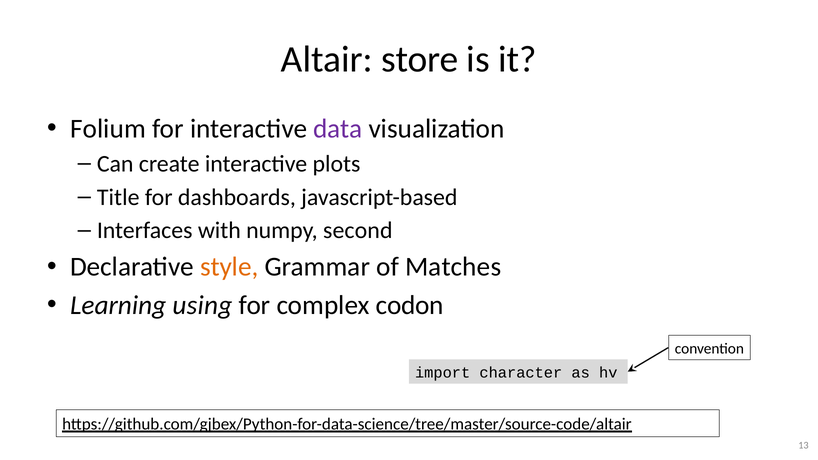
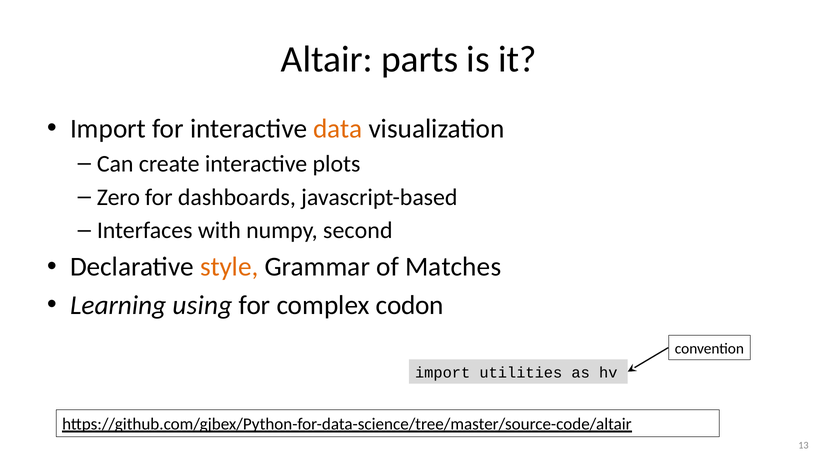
store: store -> parts
Folium at (108, 129): Folium -> Import
data colour: purple -> orange
Title: Title -> Zero
character: character -> utilities
